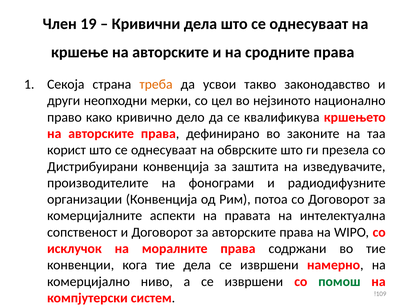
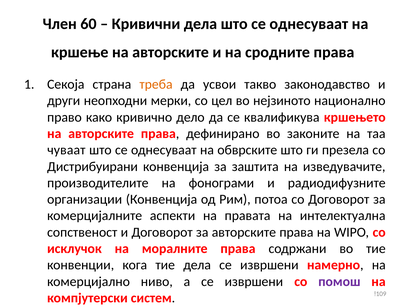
19: 19 -> 60
корист: корист -> чуваат
помош colour: green -> purple
